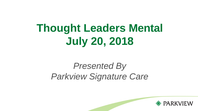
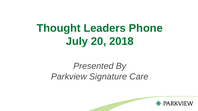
Mental: Mental -> Phone
